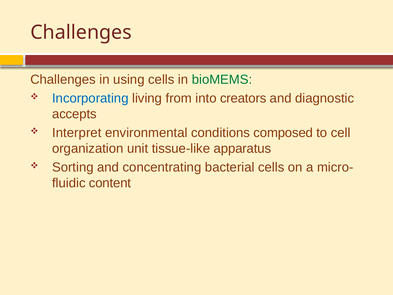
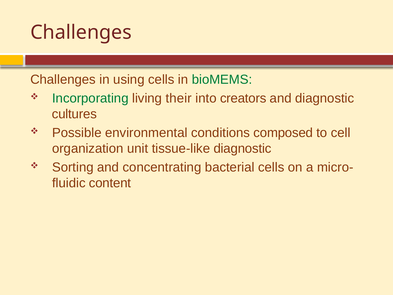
Incorporating colour: blue -> green
from: from -> their
accepts: accepts -> cultures
Interpret: Interpret -> Possible
tissue-like apparatus: apparatus -> diagnostic
